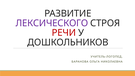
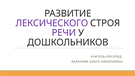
РЕЧИ colour: red -> purple
